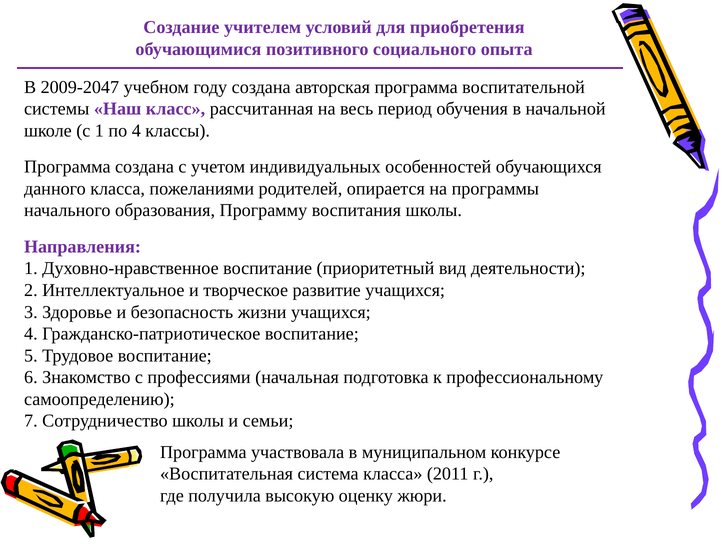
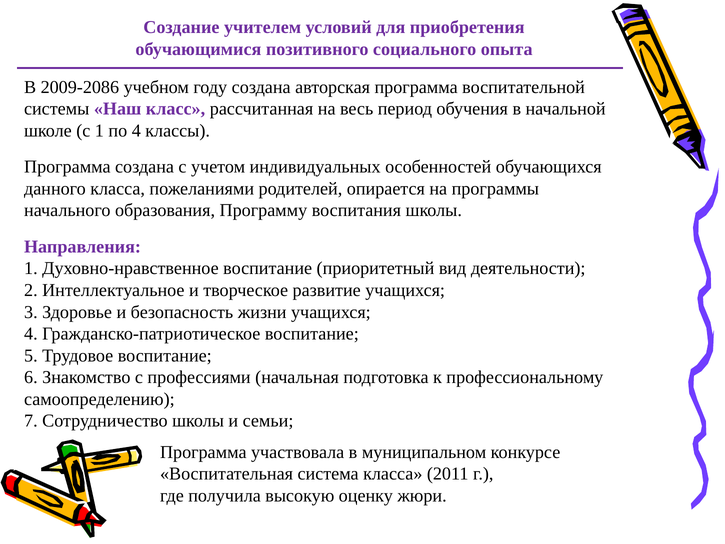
2009-2047: 2009-2047 -> 2009-2086
